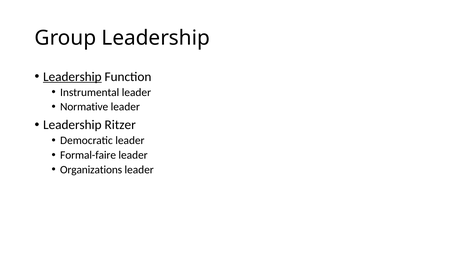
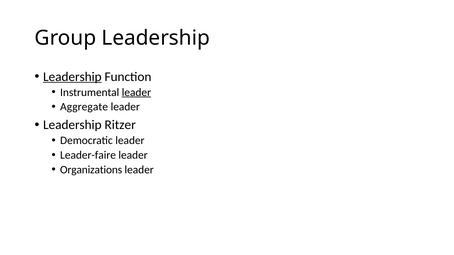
leader at (136, 92) underline: none -> present
Normative: Normative -> Aggregate
Formal-faire: Formal-faire -> Leader-faire
